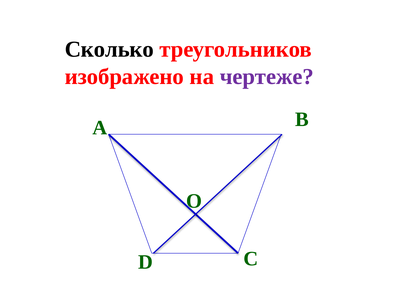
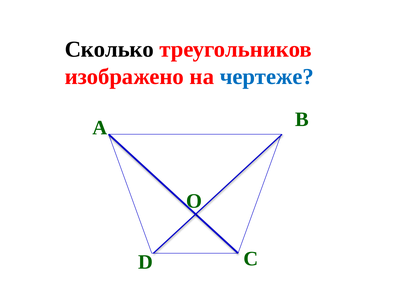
чертеже colour: purple -> blue
